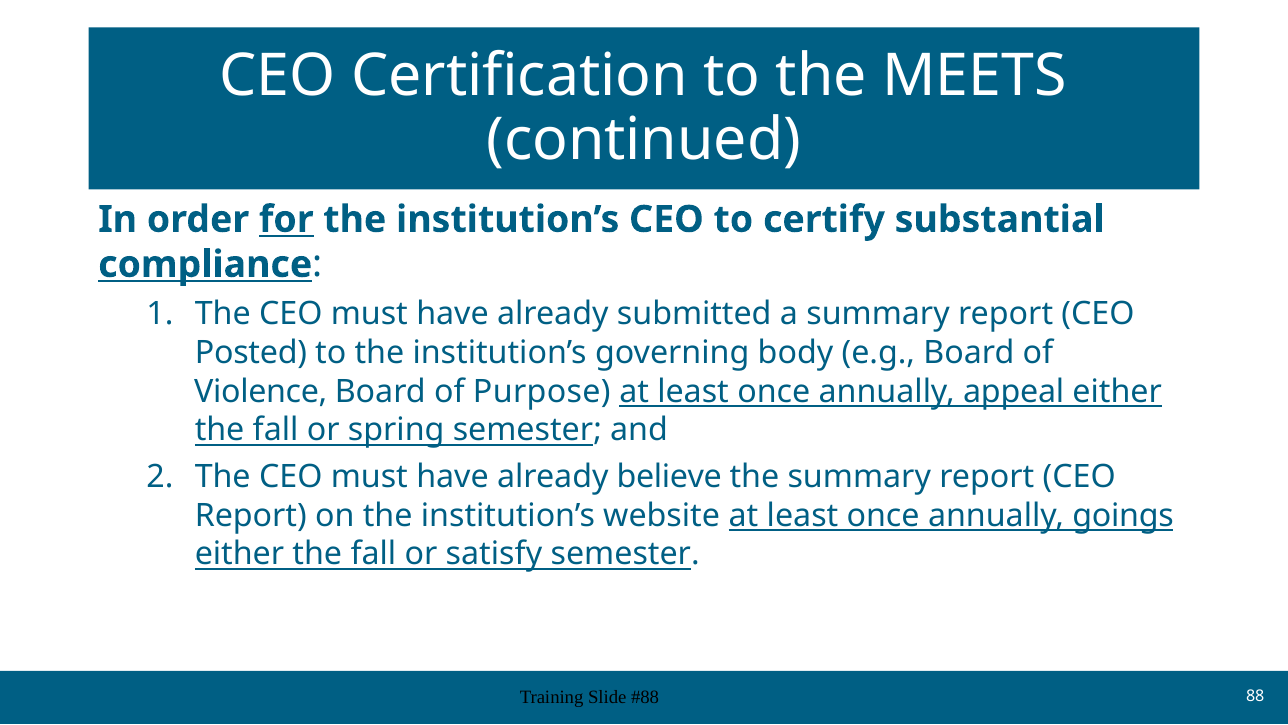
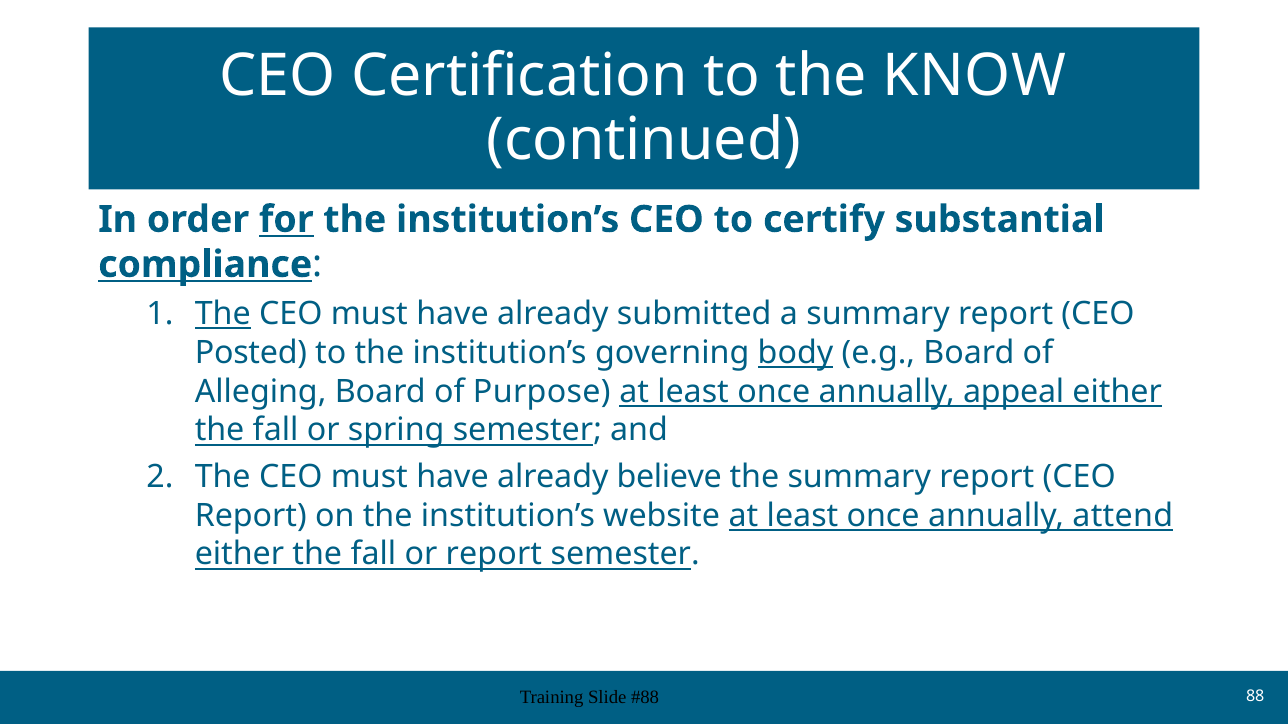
MEETS: MEETS -> KNOW
The at (223, 314) underline: none -> present
body underline: none -> present
Violence: Violence -> Alleging
goings: goings -> attend
or satisfy: satisfy -> report
